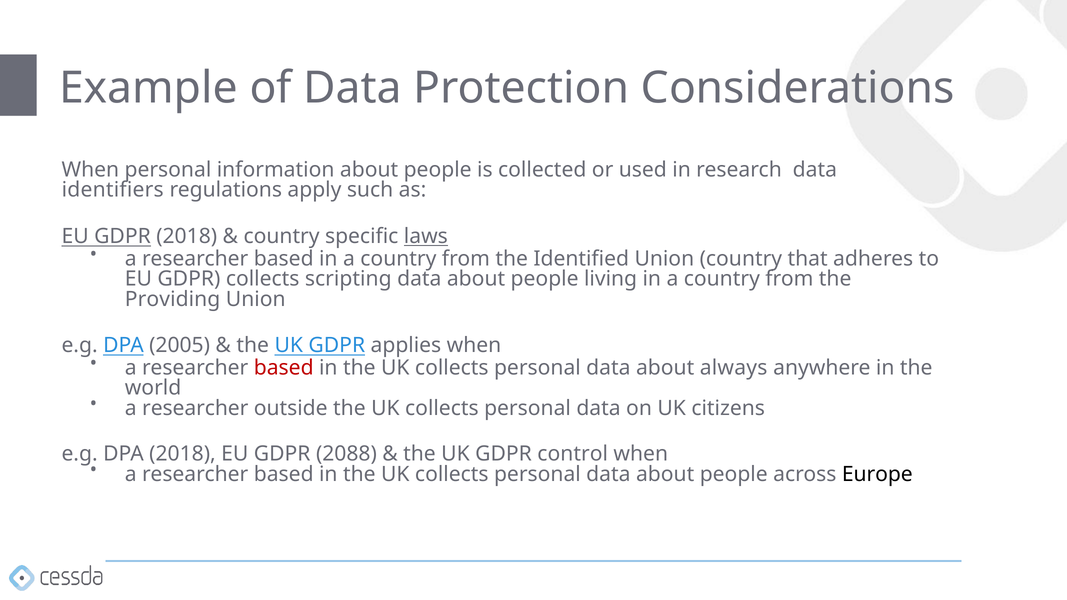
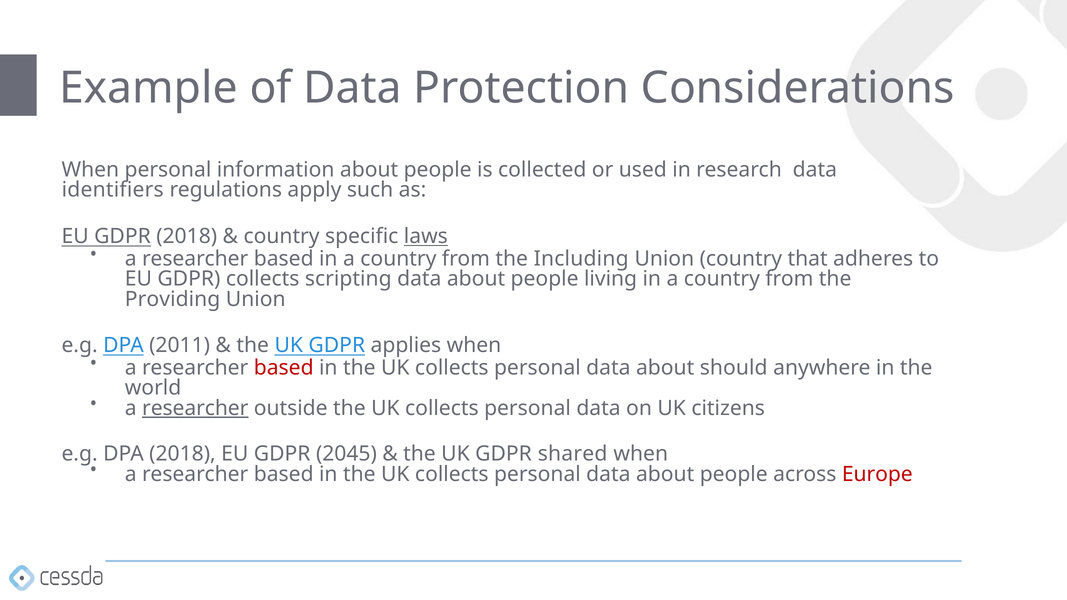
Identified: Identified -> Including
2005: 2005 -> 2011
always: always -> should
researcher at (195, 408) underline: none -> present
2088: 2088 -> 2045
control: control -> shared
Europe colour: black -> red
